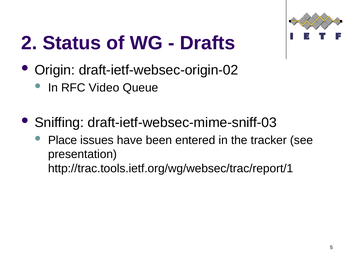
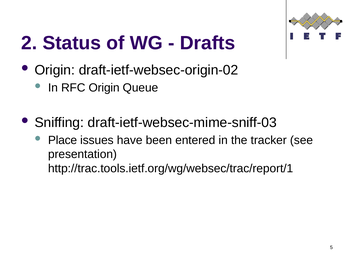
RFC Video: Video -> Origin
